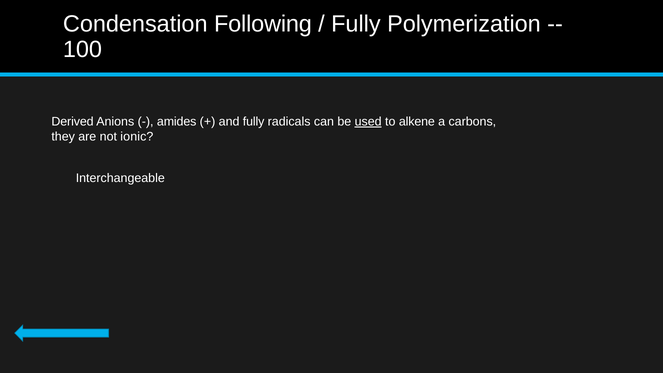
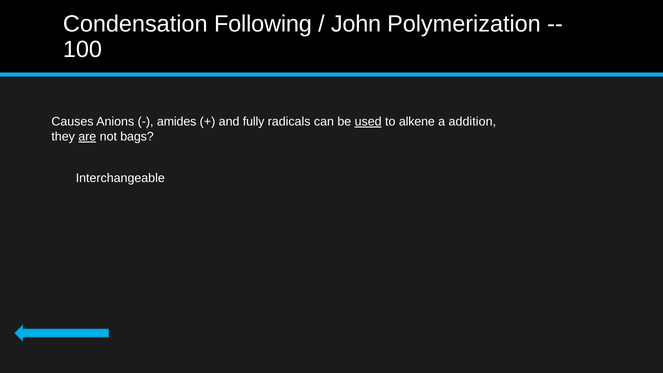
Fully at (356, 24): Fully -> John
Derived: Derived -> Causes
carbons: carbons -> addition
are underline: none -> present
ionic: ionic -> bags
